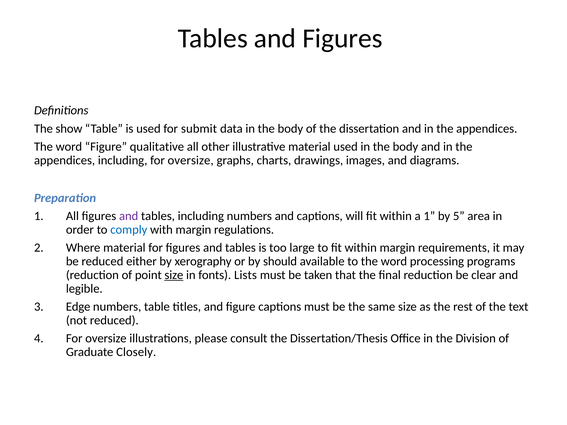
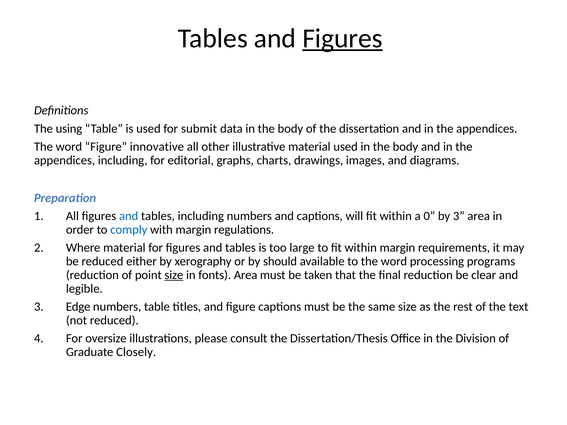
Figures at (342, 38) underline: none -> present
show: show -> using
qualitative: qualitative -> innovative
including for oversize: oversize -> editorial
and at (129, 216) colour: purple -> blue
a 1: 1 -> 0
by 5: 5 -> 3
fonts Lists: Lists -> Area
